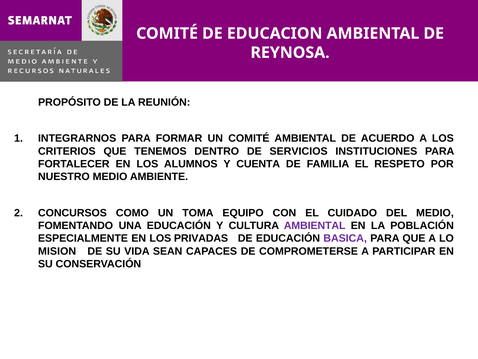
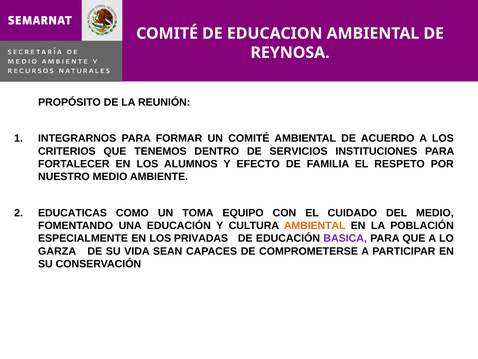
CUENTA: CUENTA -> EFECTO
CONCURSOS: CONCURSOS -> EDUCATICAS
AMBIENTAL at (315, 225) colour: purple -> orange
MISION: MISION -> GARZA
